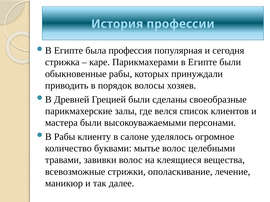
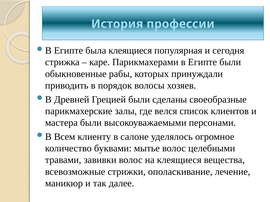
была профессия: профессия -> клеящиеся
Рабы at (65, 137): Рабы -> Всем
